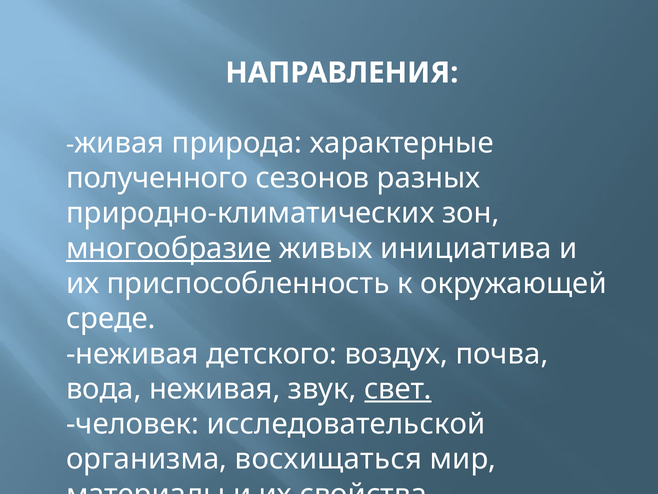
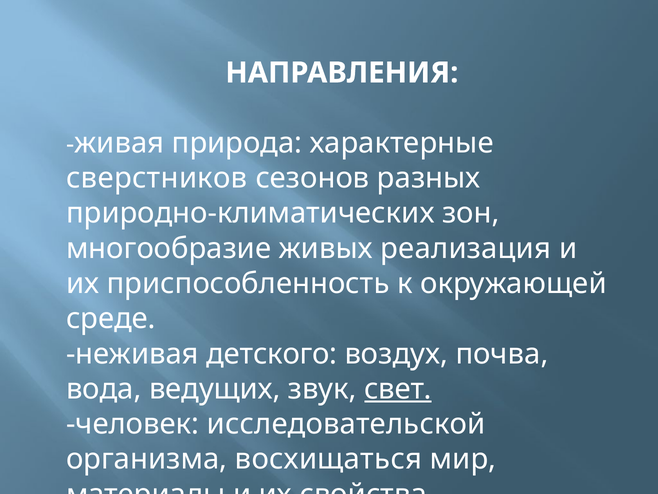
полученного: полученного -> сверстников
многообразие underline: present -> none
инициатива: инициатива -> реализация
вода неживая: неживая -> ведущих
